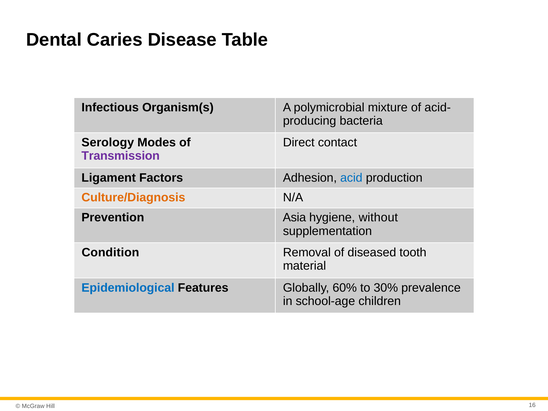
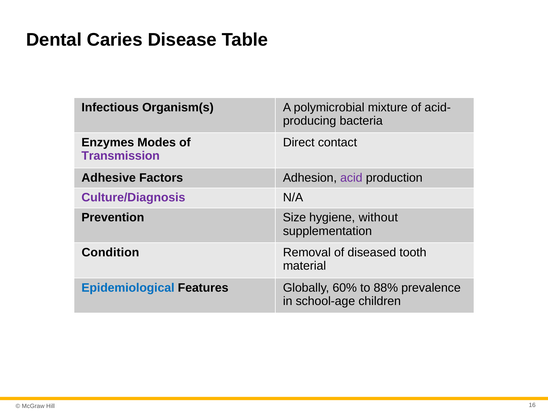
Serology: Serology -> Enzymes
Ligament: Ligament -> Adhesive
acid colour: blue -> purple
Culture/Diagnosis colour: orange -> purple
Asia: Asia -> Size
30%: 30% -> 88%
